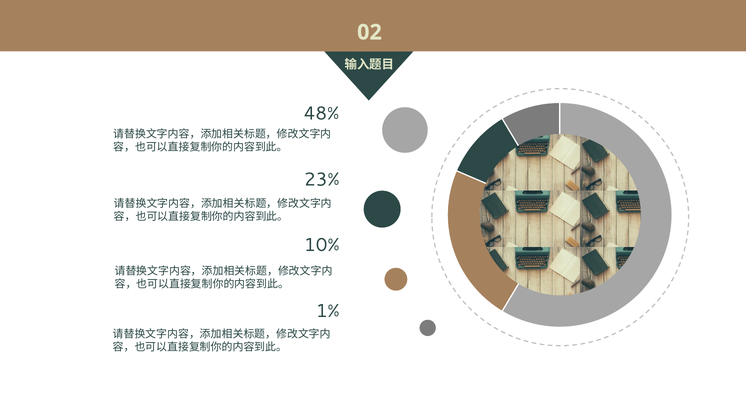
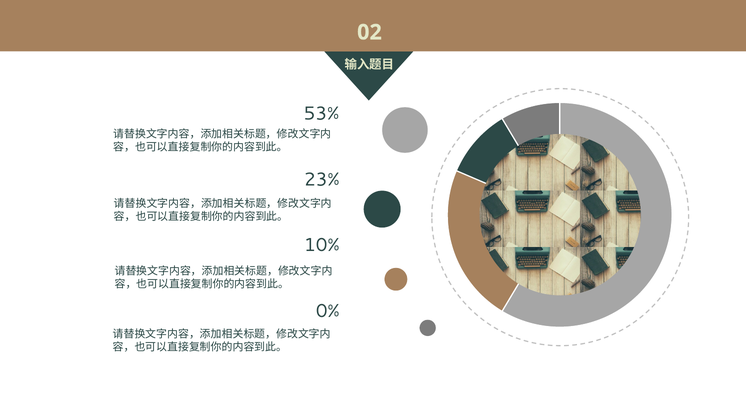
48%: 48% -> 53%
1%: 1% -> 0%
